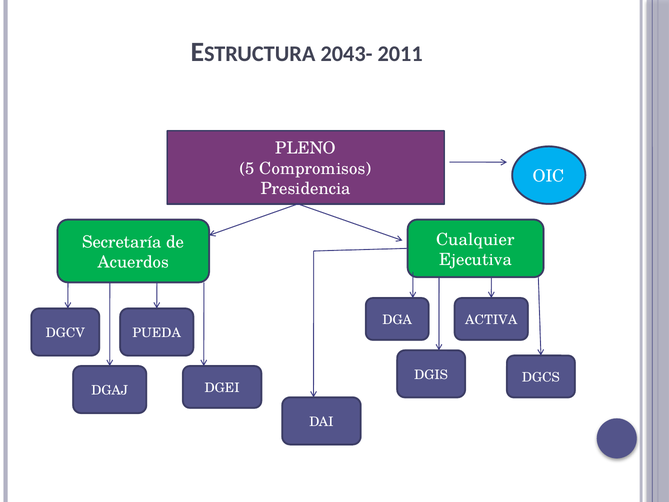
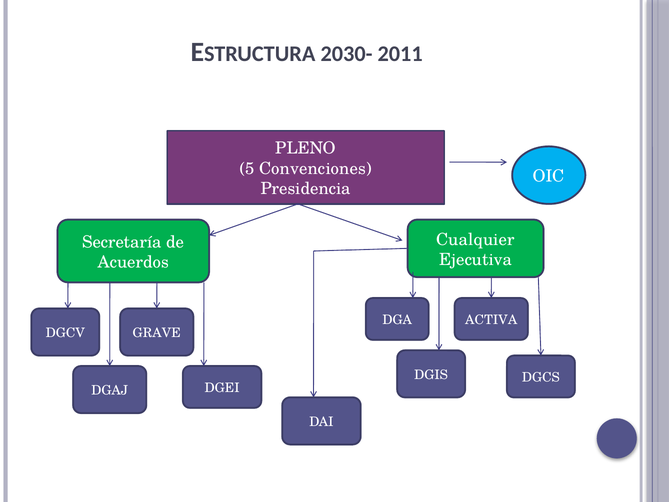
2043-: 2043- -> 2030-
Compromisos: Compromisos -> Convenciones
PUEDA: PUEDA -> GRAVE
